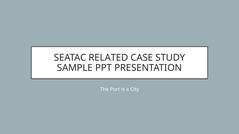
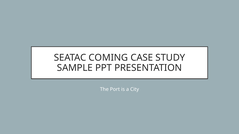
RELATED: RELATED -> COMING
